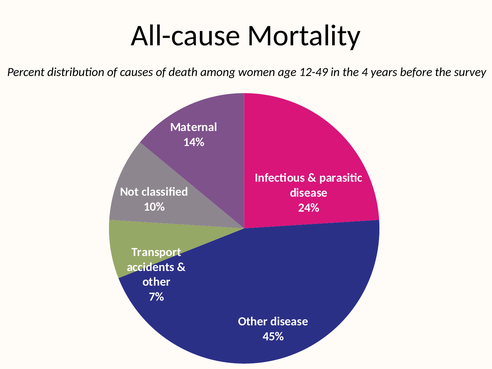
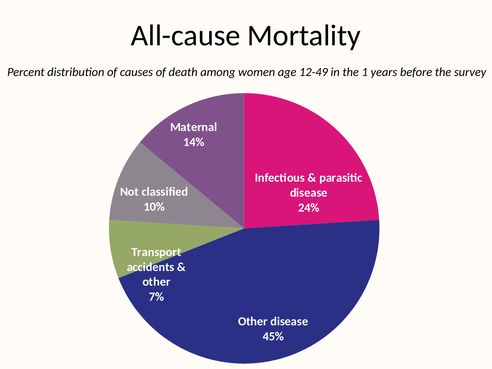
4: 4 -> 1
